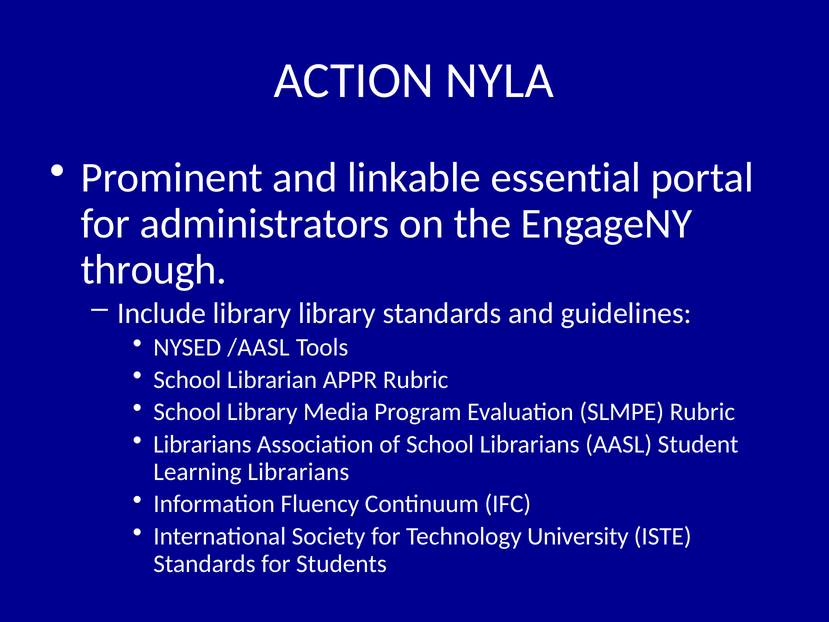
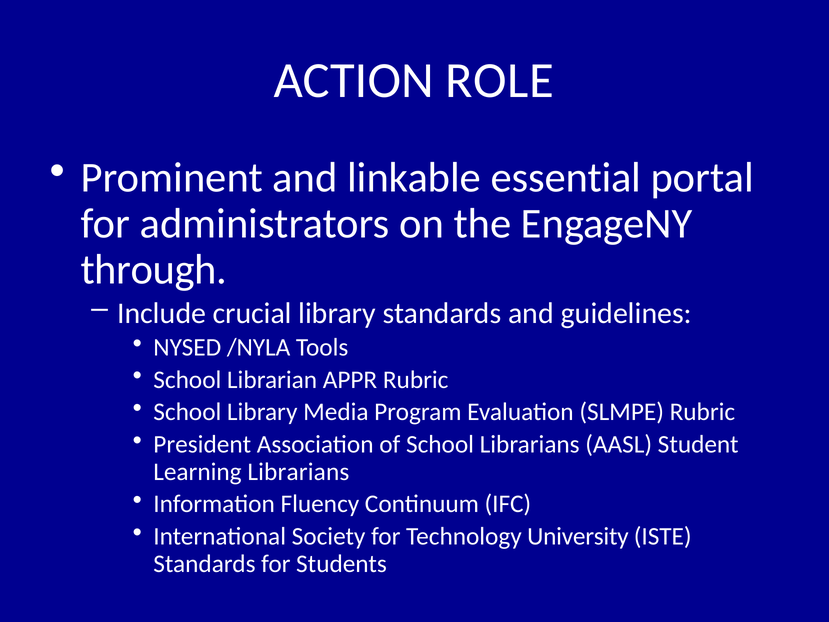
NYLA: NYLA -> ROLE
Include library: library -> crucial
/AASL: /AASL -> /NYLA
Librarians at (202, 444): Librarians -> President
